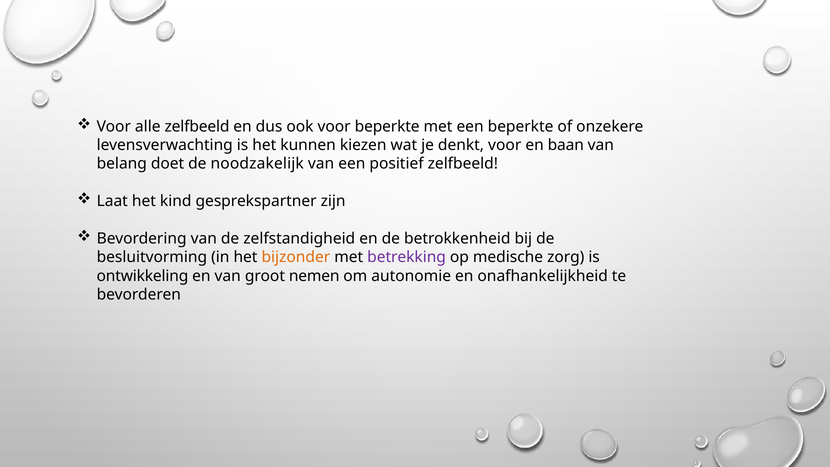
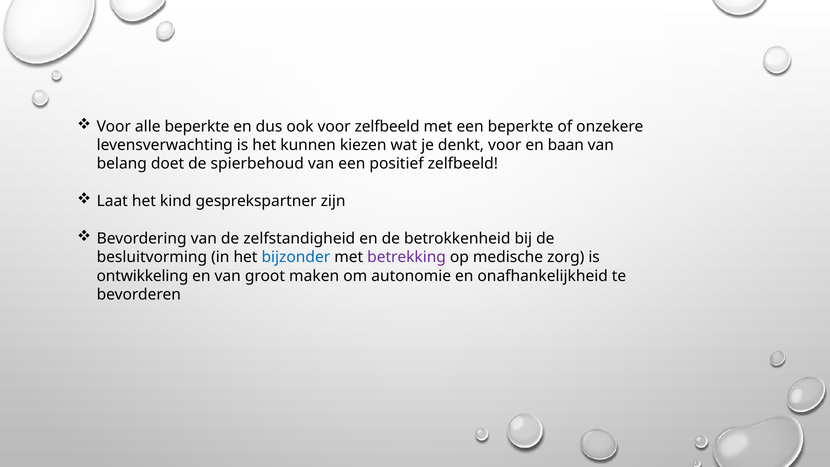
alle zelfbeeld: zelfbeeld -> beperkte
voor beperkte: beperkte -> zelfbeeld
noodzakelijk: noodzakelijk -> spierbehoud
bijzonder colour: orange -> blue
nemen: nemen -> maken
